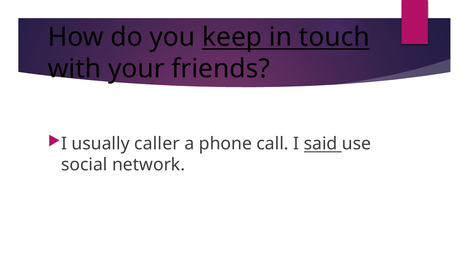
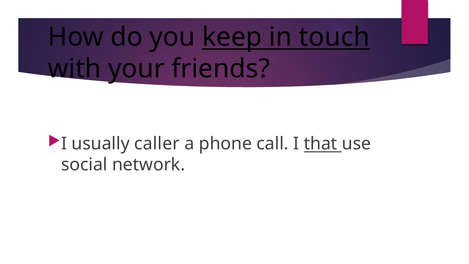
said: said -> that
